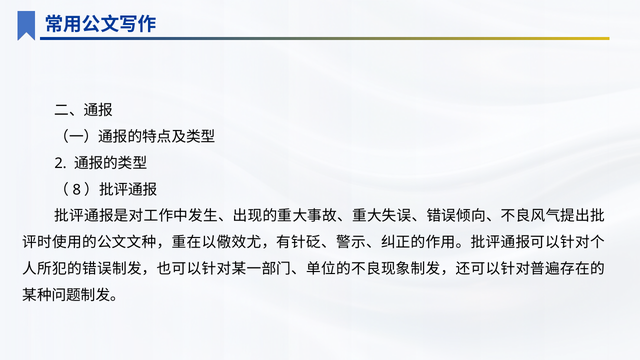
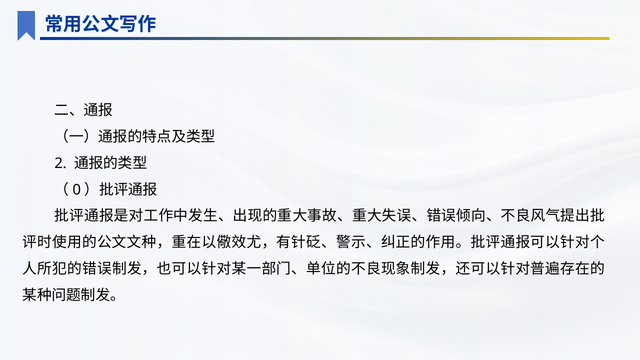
8: 8 -> 0
